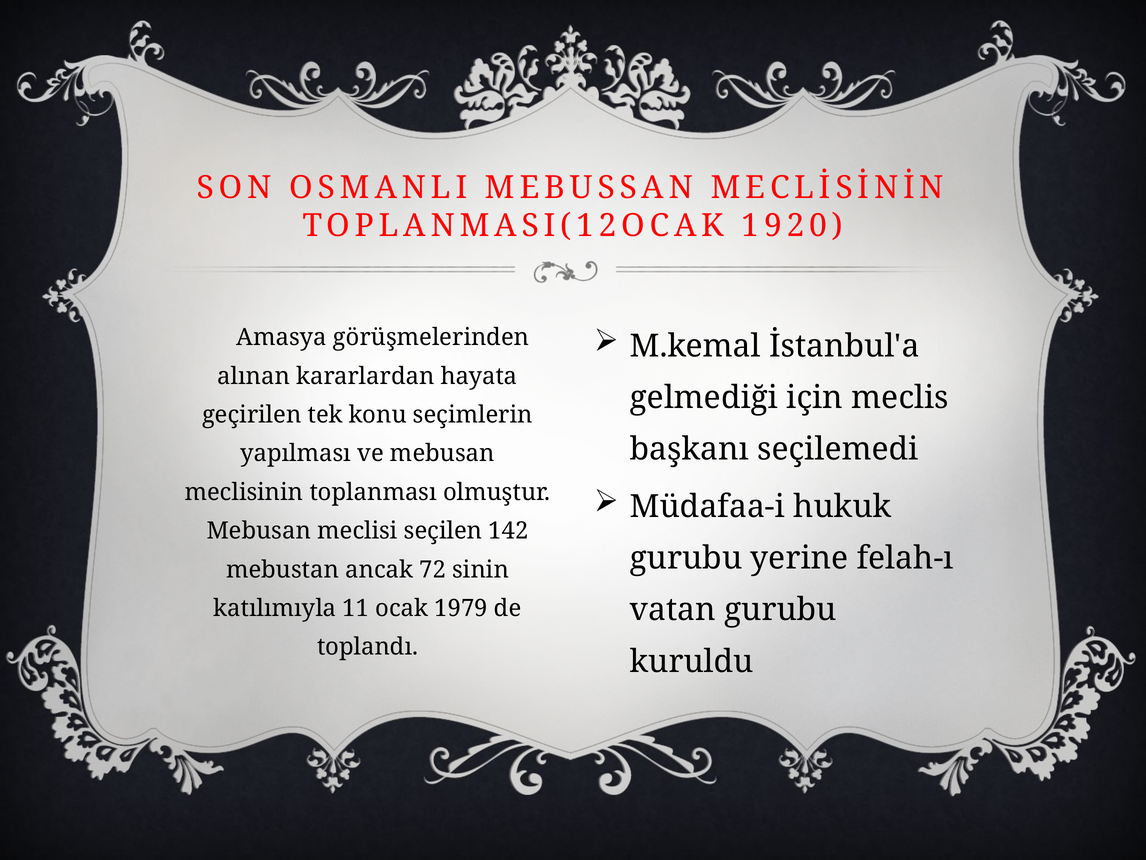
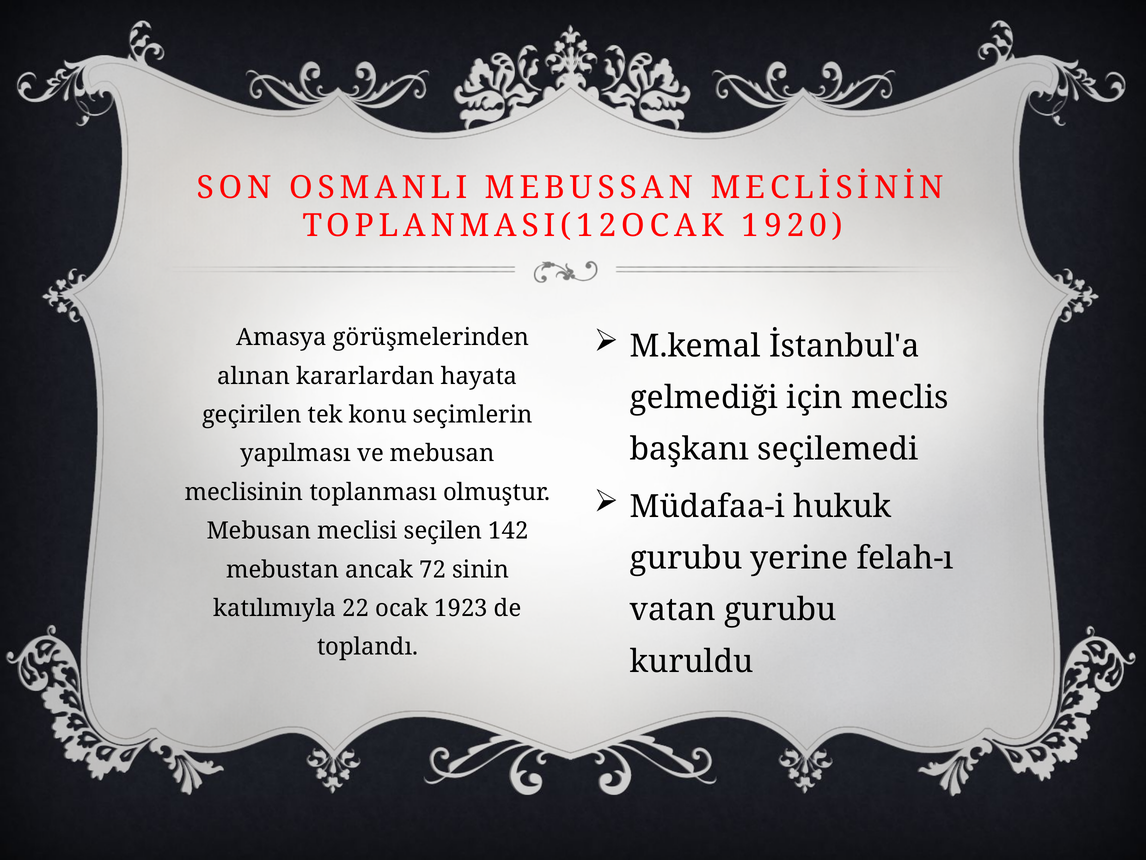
11: 11 -> 22
1979: 1979 -> 1923
